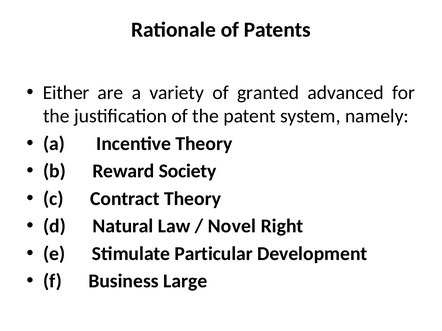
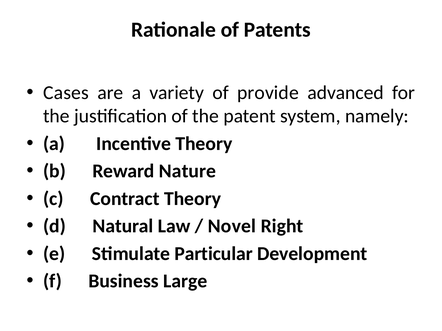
Either: Either -> Cases
granted: granted -> provide
Society: Society -> Nature
